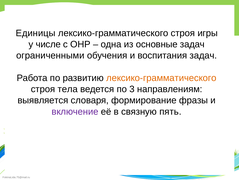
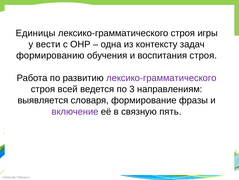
числе: числе -> вести
основные: основные -> контексту
ограниченными: ограниченными -> формированию
воспитания задач: задач -> строя
лексико-грамматического at (161, 78) colour: orange -> purple
тела: тела -> всей
